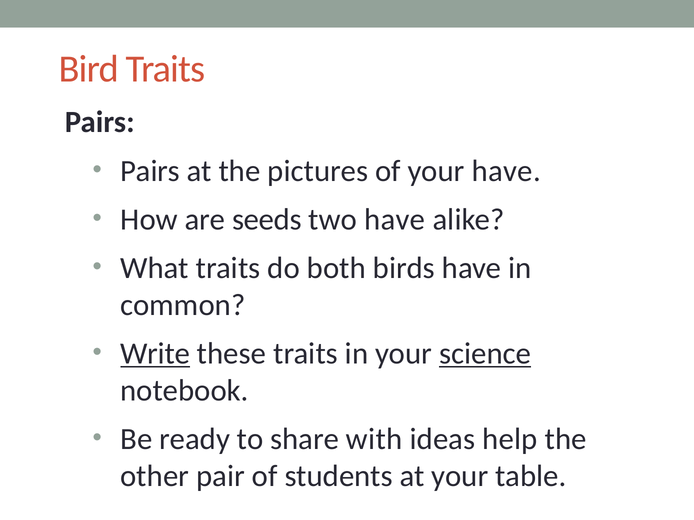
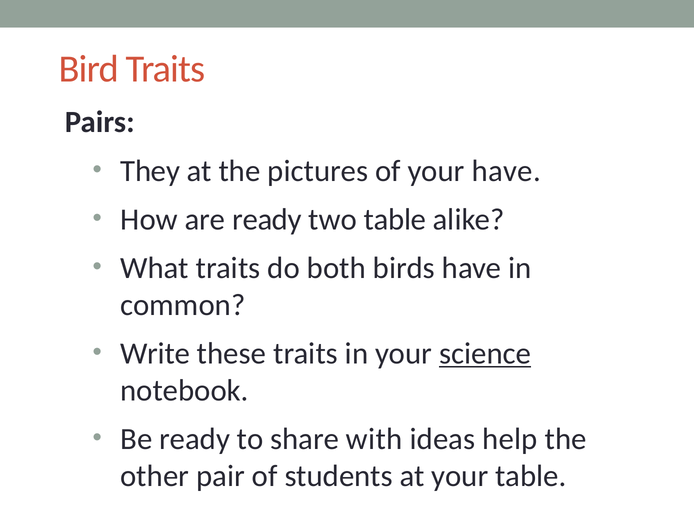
Pairs at (150, 171): Pairs -> They
are seeds: seeds -> ready
two have: have -> table
Write underline: present -> none
